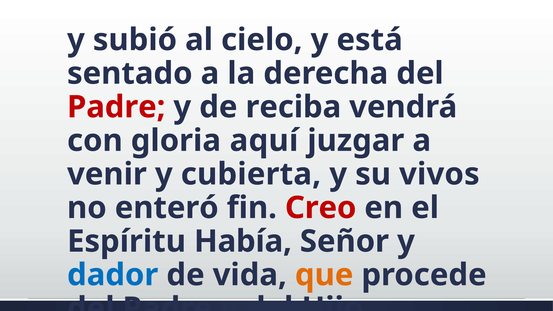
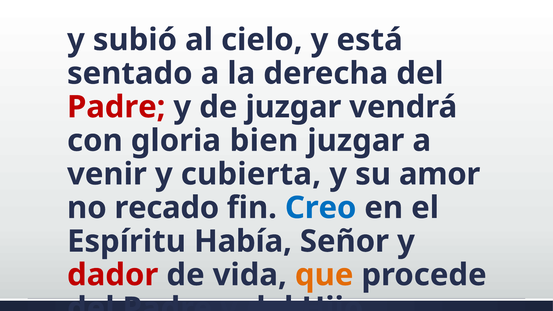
de reciba: reciba -> juzgar
aquí: aquí -> bien
vivos: vivos -> amor
enteró: enteró -> recado
Creo colour: red -> blue
dador colour: blue -> red
